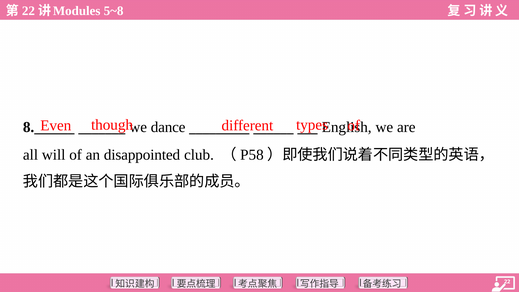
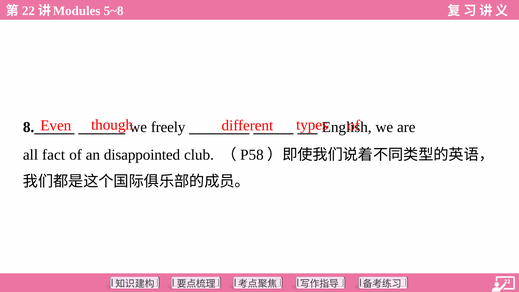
dance: dance -> freely
will: will -> fact
